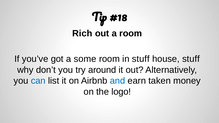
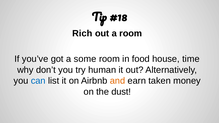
in stuff: stuff -> food
house stuff: stuff -> time
around: around -> human
and colour: blue -> orange
logo: logo -> dust
